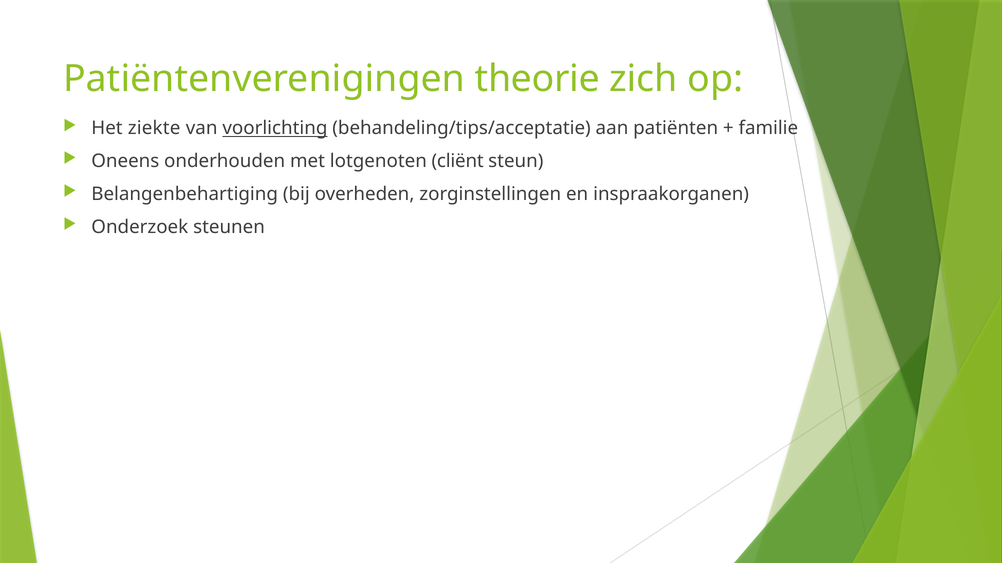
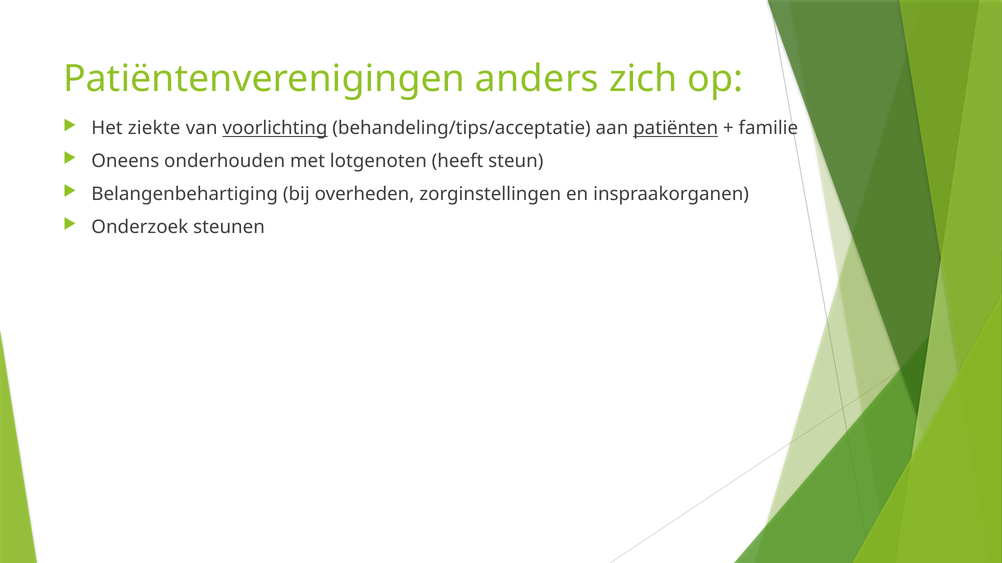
theorie: theorie -> anders
patiënten underline: none -> present
cliënt: cliënt -> heeft
